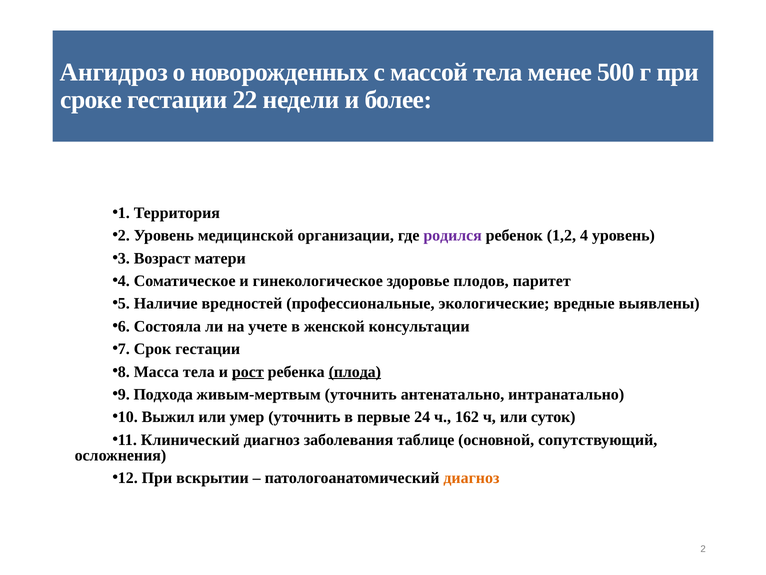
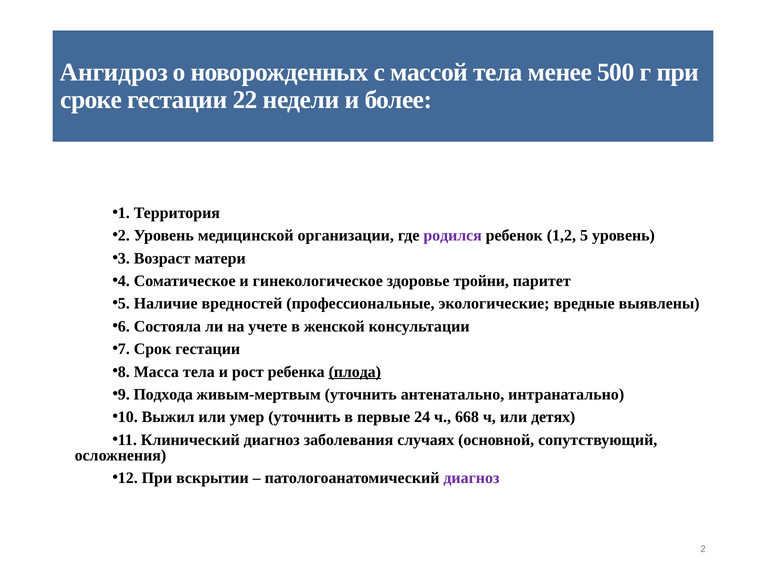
4: 4 -> 5
плодов: плодов -> тройни
рост underline: present -> none
162: 162 -> 668
суток: суток -> детях
таблице: таблице -> случаях
диагноз at (471, 478) colour: orange -> purple
